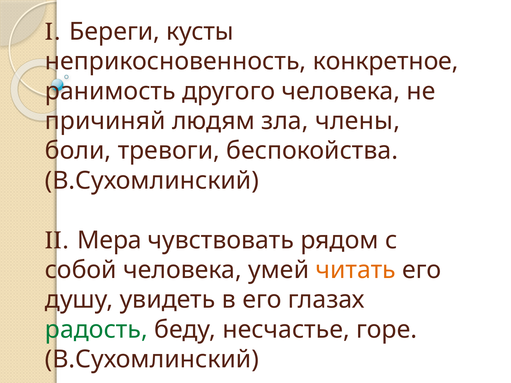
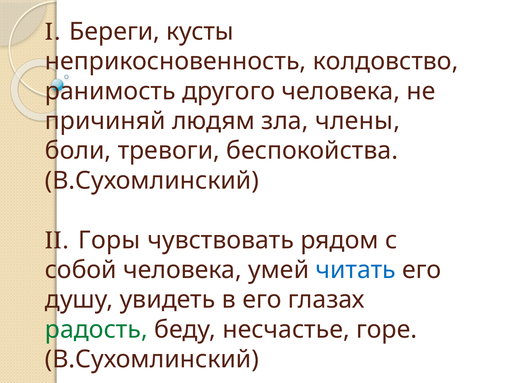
конкретное: конкретное -> колдовство
Мера: Мера -> Горы
читать colour: orange -> blue
